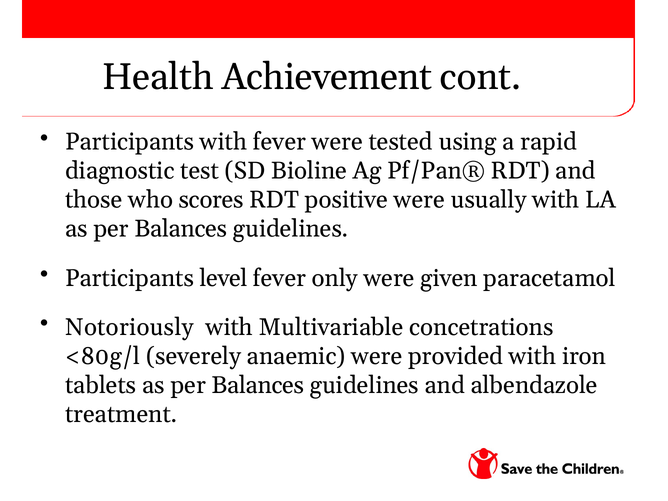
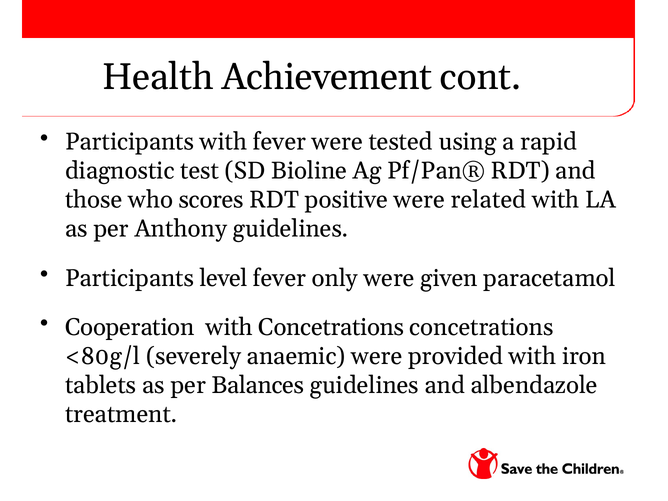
usually: usually -> related
Balances at (181, 229): Balances -> Anthony
Notoriously: Notoriously -> Cooperation
with Multivariable: Multivariable -> Concetrations
